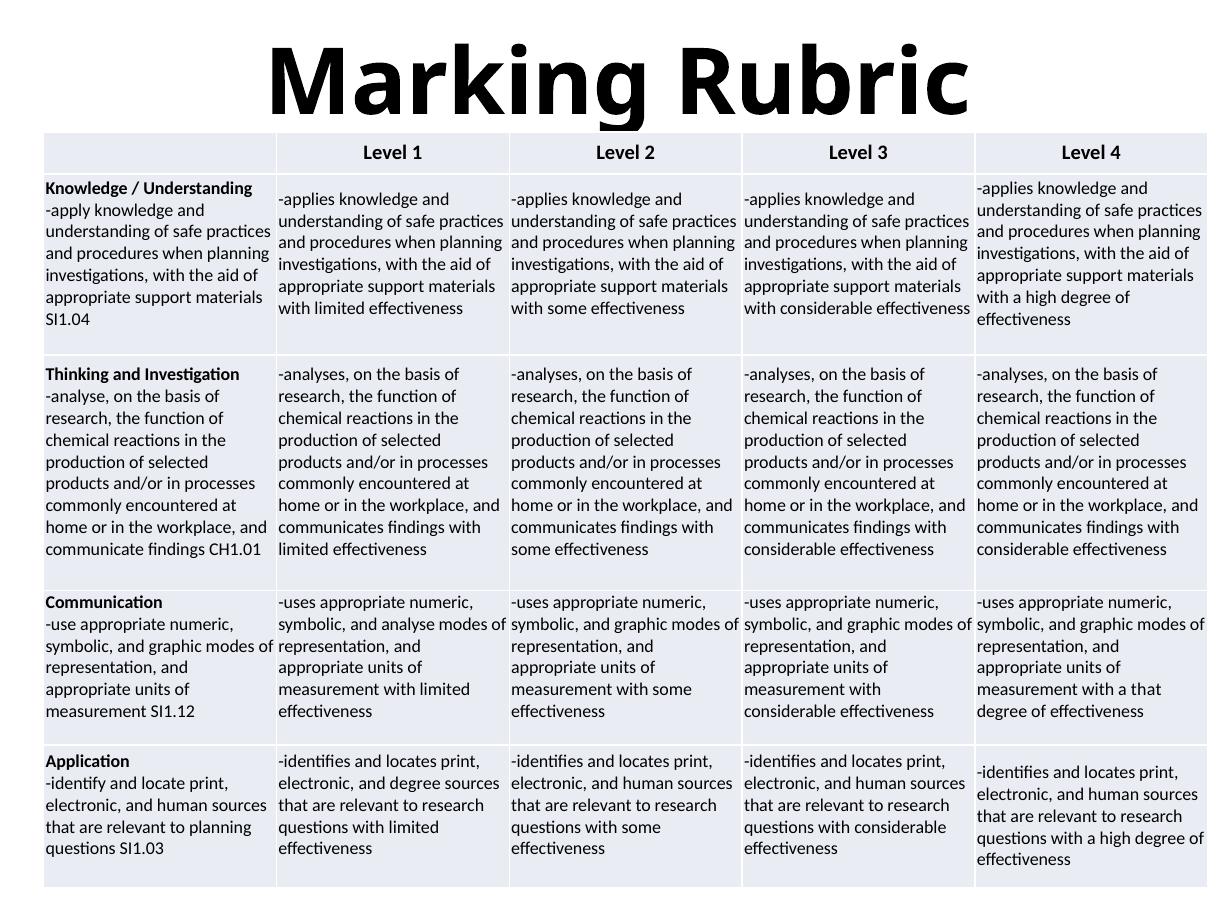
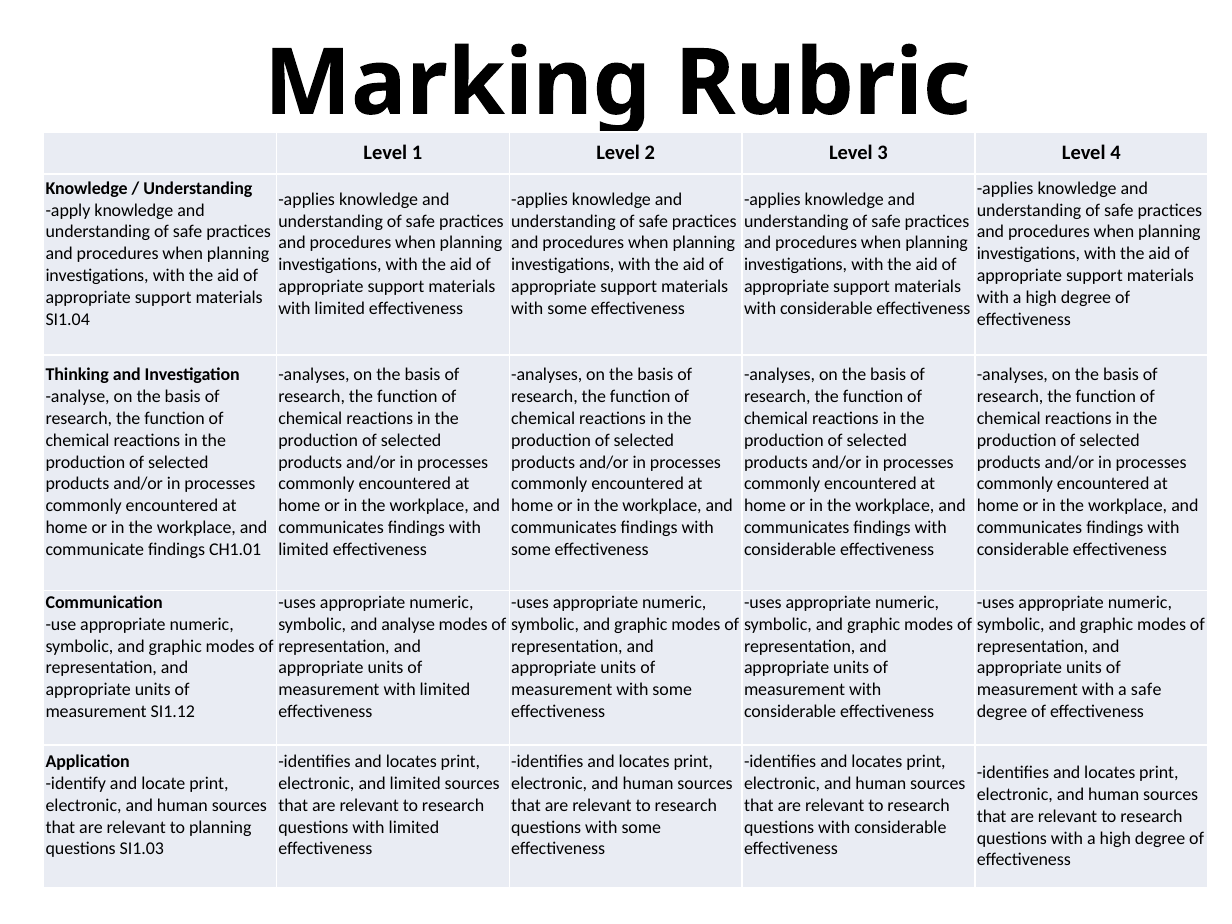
a that: that -> safe
and degree: degree -> limited
